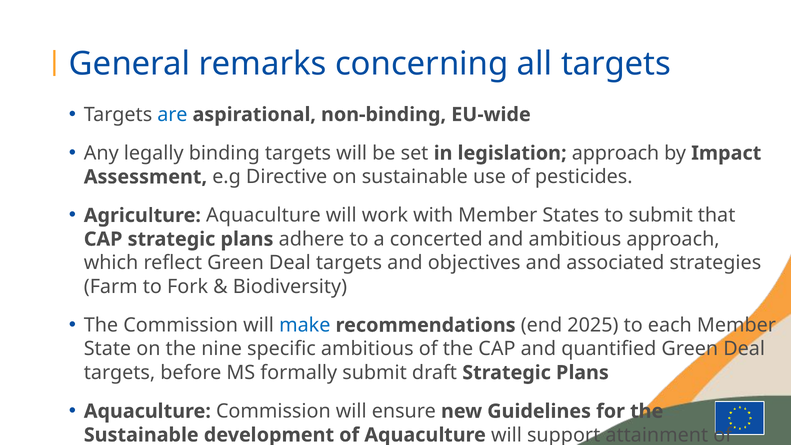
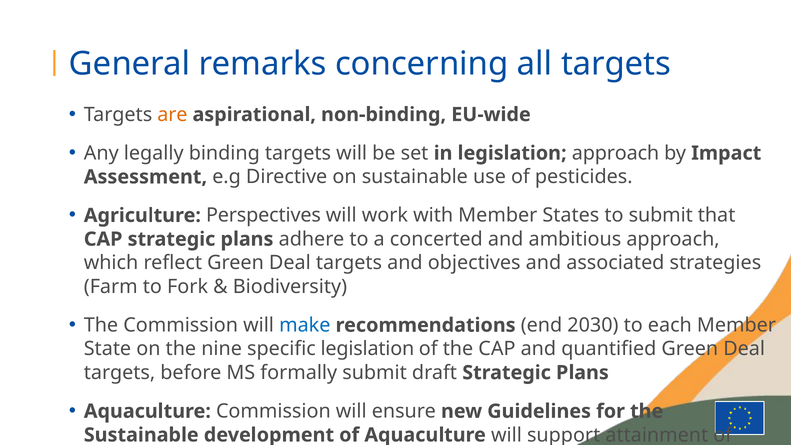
are colour: blue -> orange
Agriculture Aquaculture: Aquaculture -> Perspectives
2025: 2025 -> 2030
specific ambitious: ambitious -> legislation
